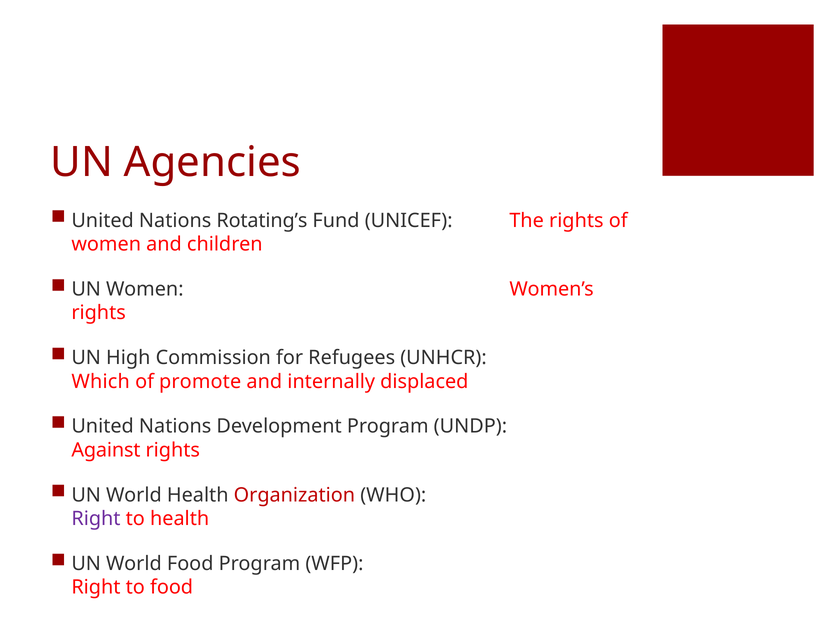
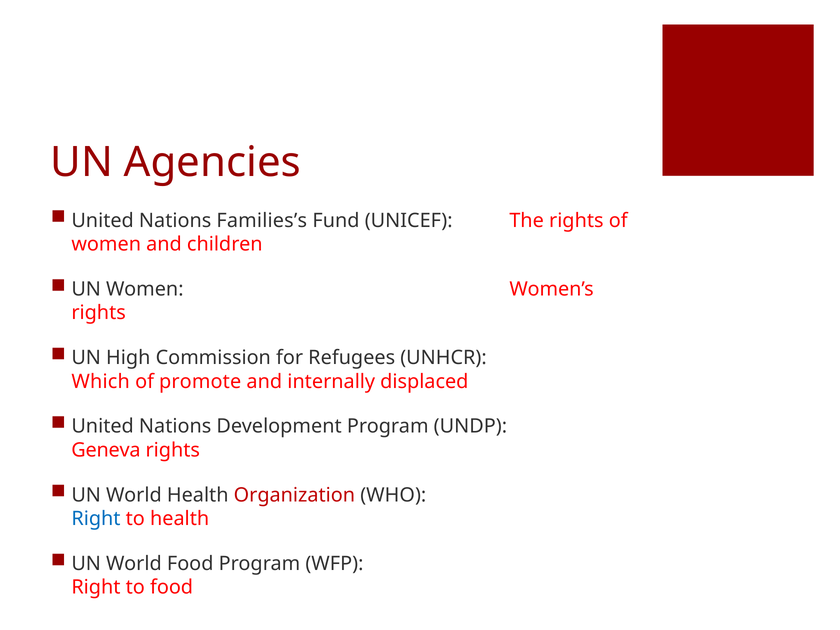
Rotating’s: Rotating’s -> Families’s
Against: Against -> Geneva
Right at (96, 519) colour: purple -> blue
